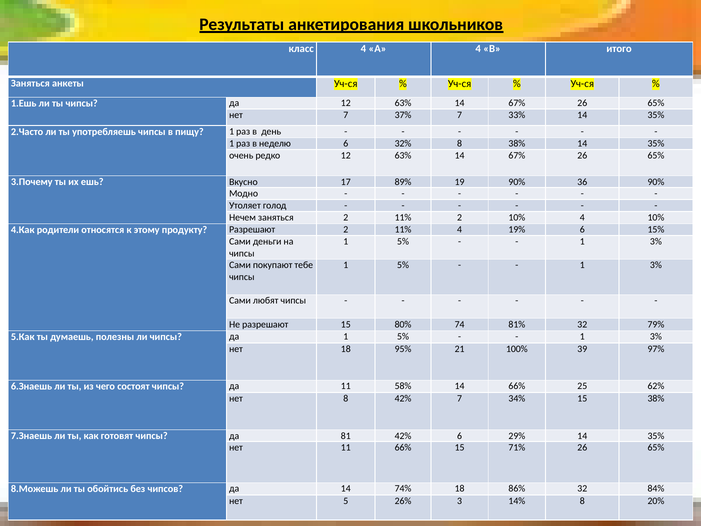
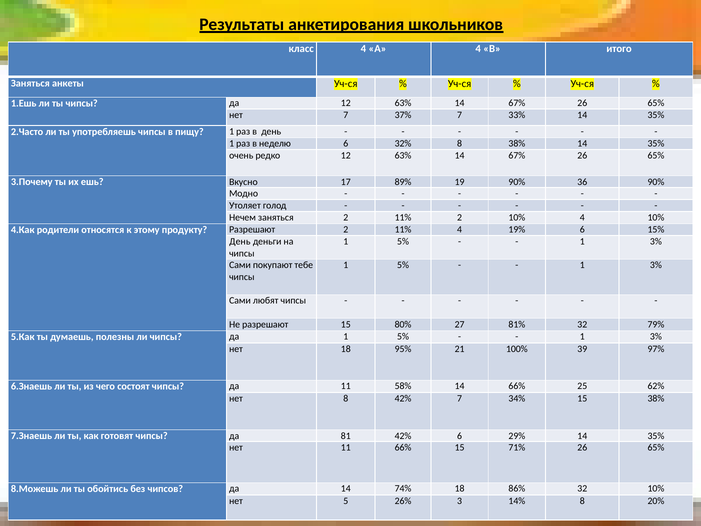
Сами at (240, 241): Сами -> День
74: 74 -> 27
32 84%: 84% -> 10%
